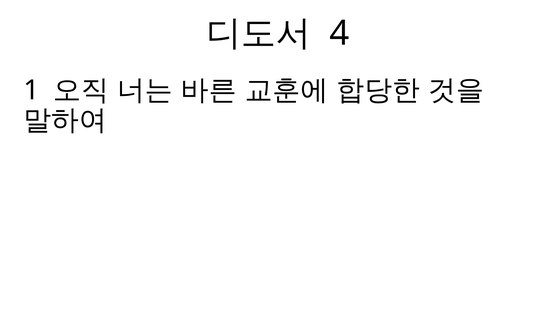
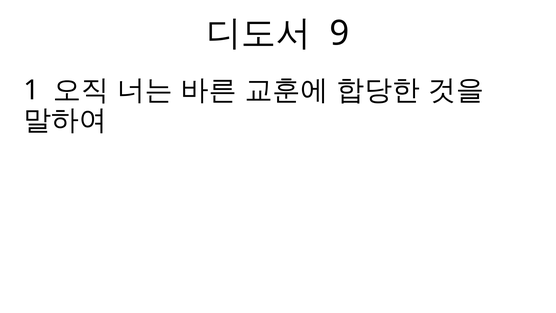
4: 4 -> 9
